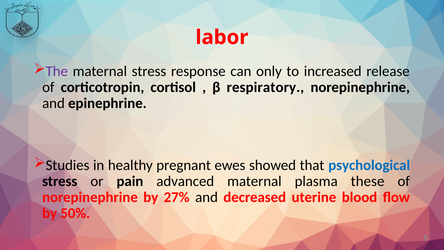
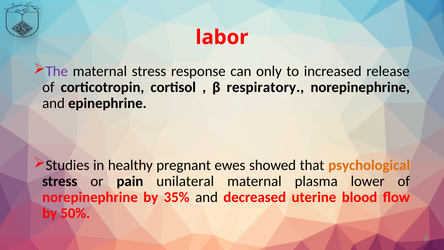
psychological colour: blue -> orange
advanced: advanced -> unilateral
these: these -> lower
27%: 27% -> 35%
